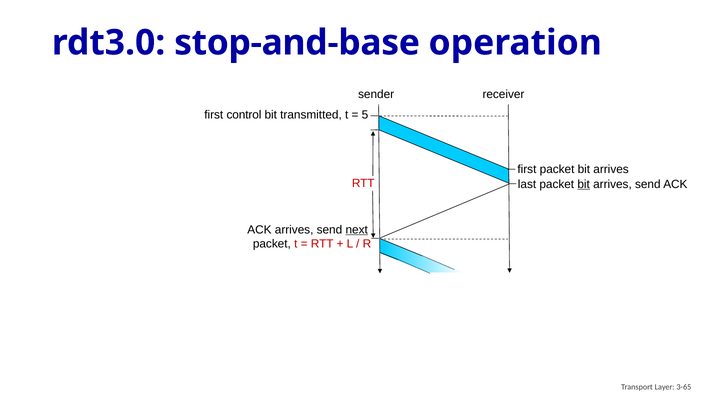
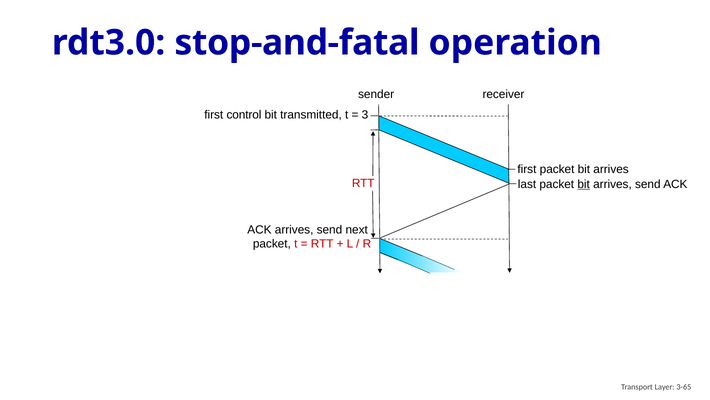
stop-and-base: stop-and-base -> stop-and-fatal
5: 5 -> 3
next underline: present -> none
